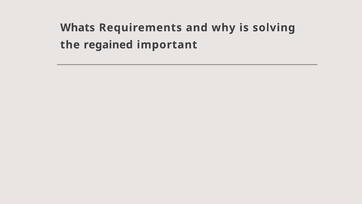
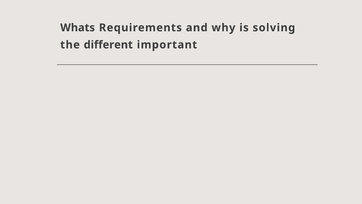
regained: regained -> different
